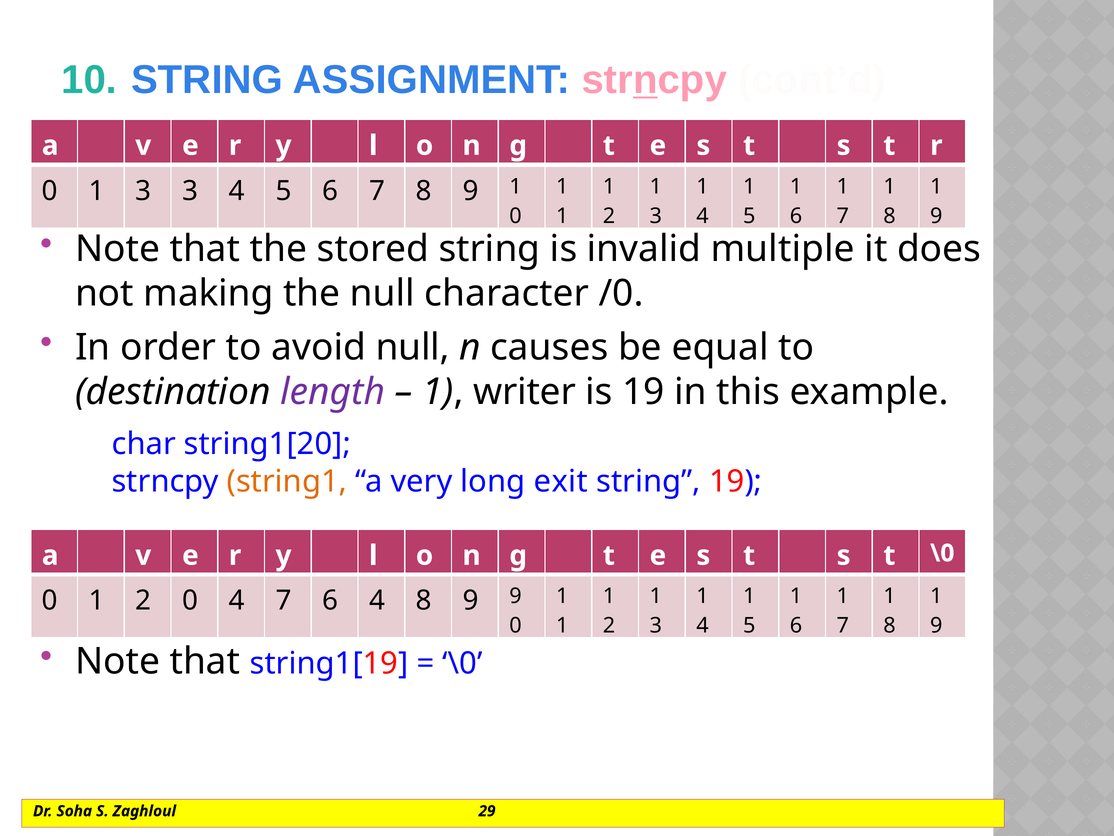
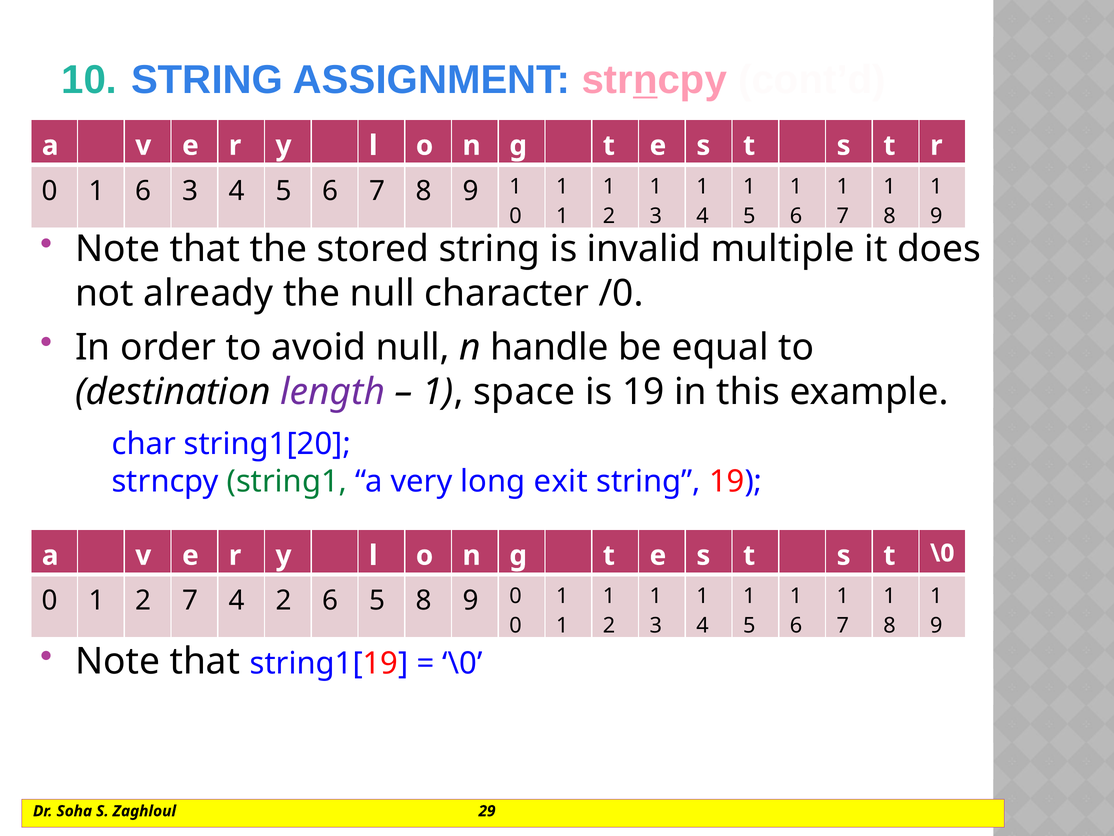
0 1 3: 3 -> 6
making: making -> already
causes: causes -> handle
writer: writer -> space
string1 colour: orange -> green
2 0: 0 -> 7
4 7: 7 -> 2
6 4: 4 -> 5
9 9: 9 -> 0
